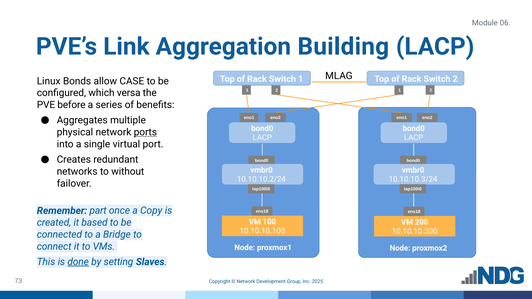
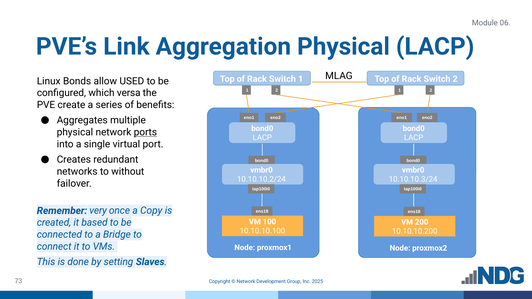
Aggregation Building: Building -> Physical
CASE: CASE -> USED
before: before -> create
part: part -> very
done underline: present -> none
